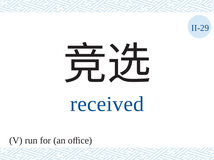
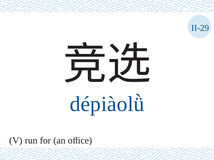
received: received -> dépiàolǜ
